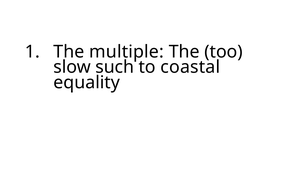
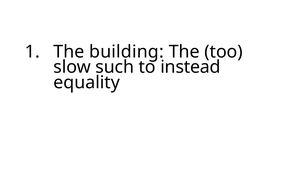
multiple: multiple -> building
coastal: coastal -> instead
